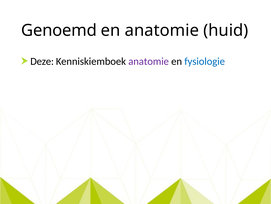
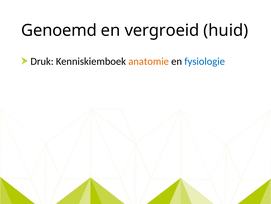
en anatomie: anatomie -> vergroeid
Deze: Deze -> Druk
anatomie at (149, 61) colour: purple -> orange
